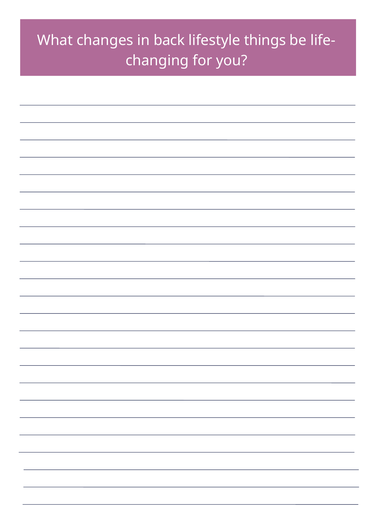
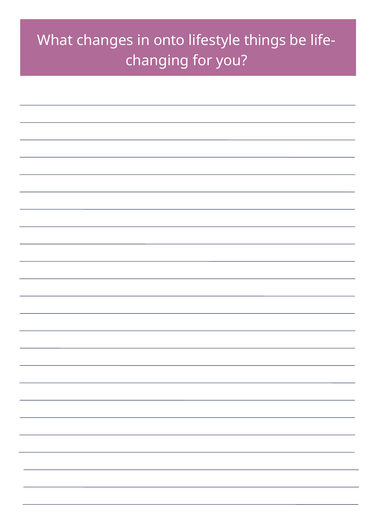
back: back -> onto
